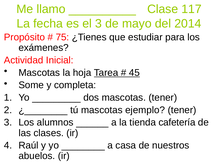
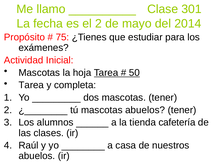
117: 117 -> 301
el 3: 3 -> 2
45: 45 -> 50
Some at (31, 85): Some -> Tarea
mascotas ejemplo: ejemplo -> abuelos
